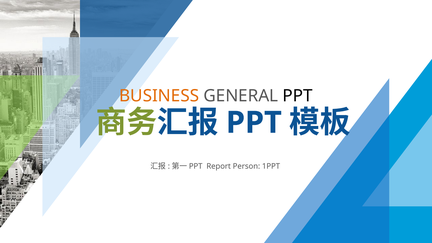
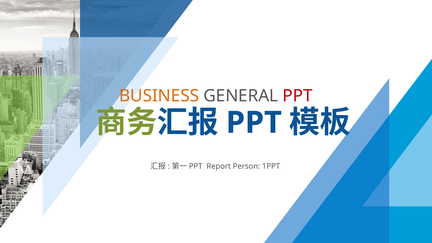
PPT at (298, 96) colour: black -> red
